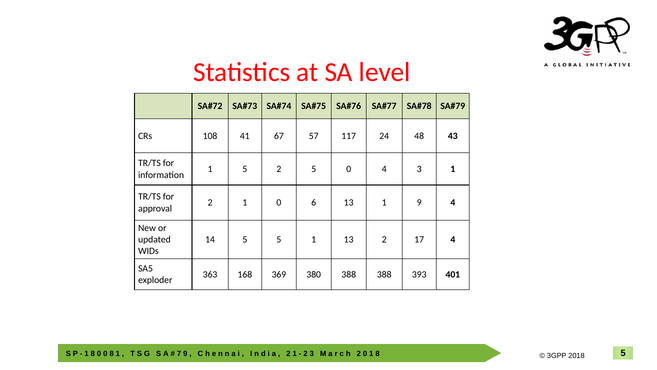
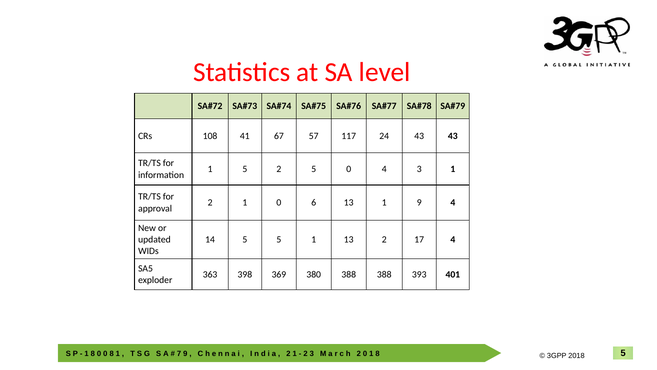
24 48: 48 -> 43
168: 168 -> 398
